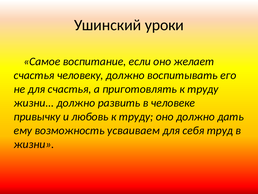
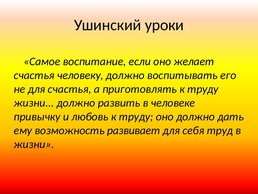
усваиваем: усваиваем -> развивает
